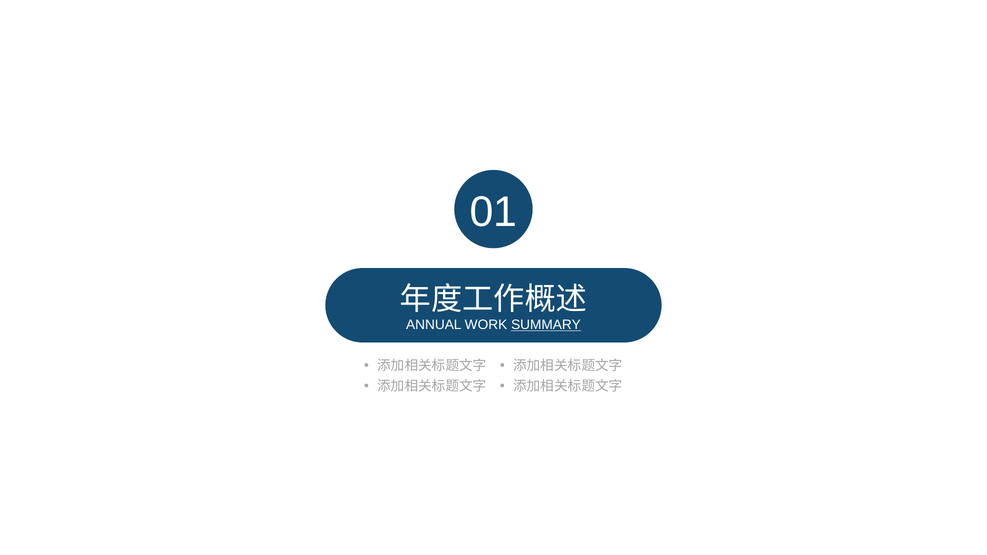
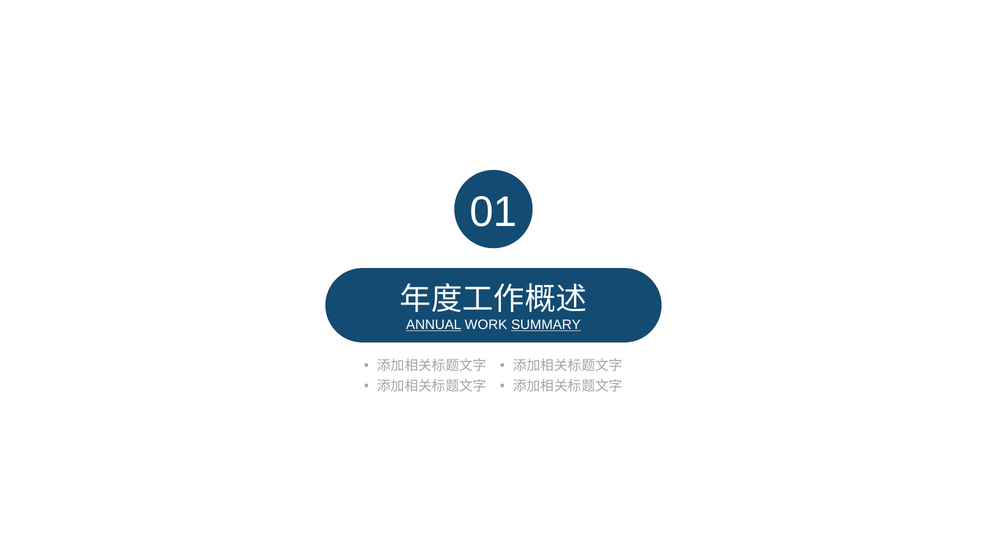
ANNUAL underline: none -> present
